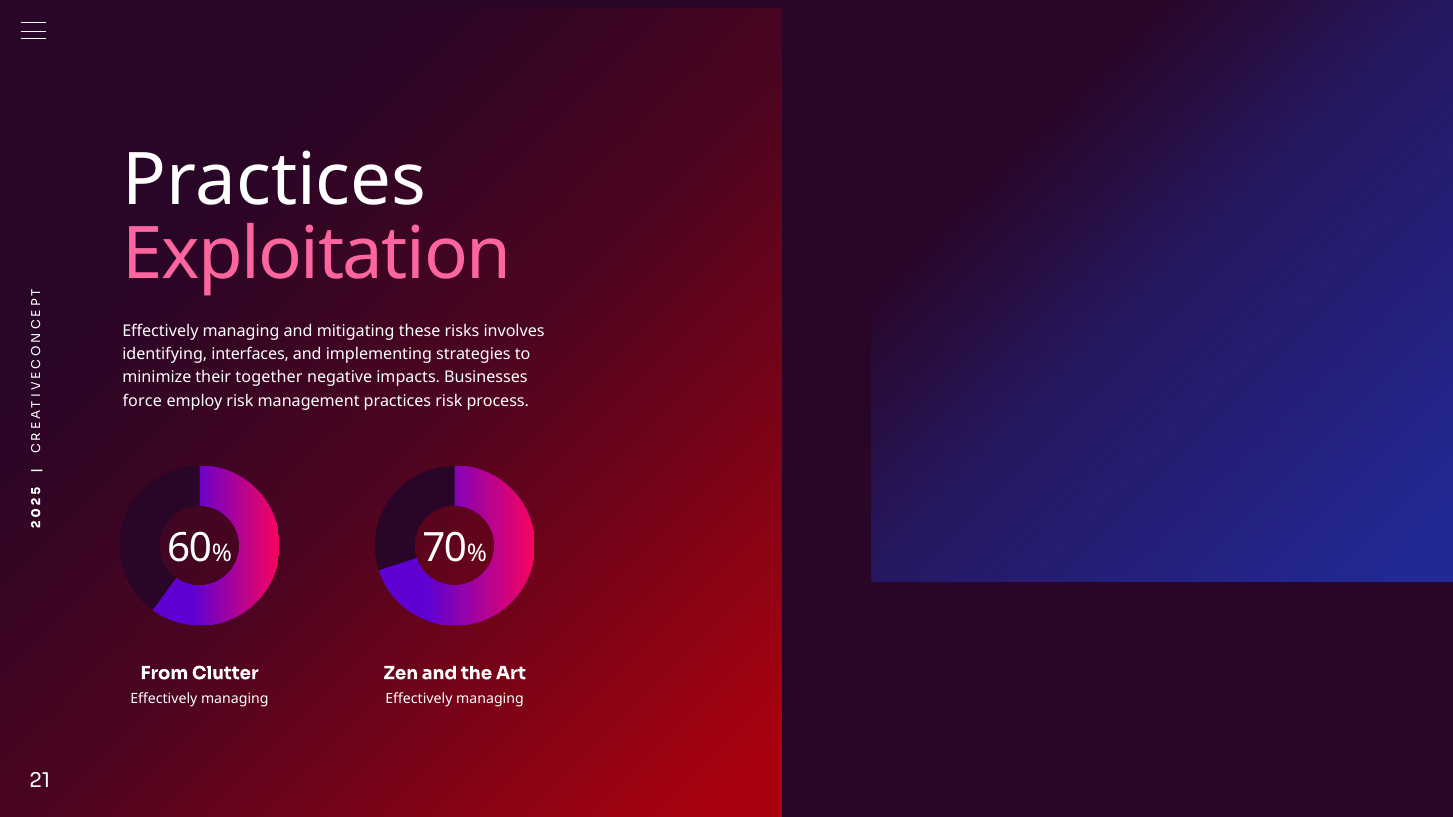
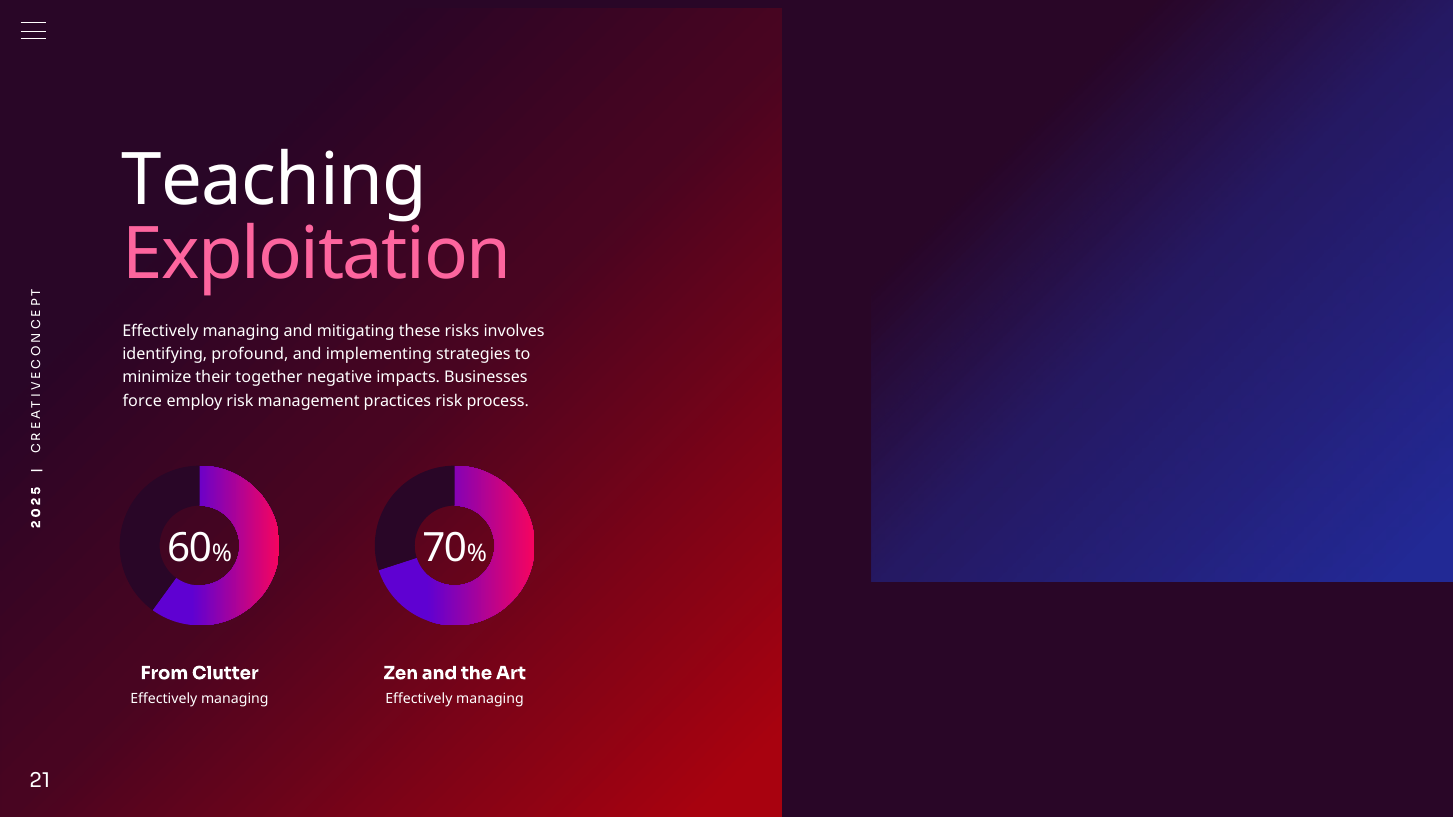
Practices at (274, 181): Practices -> Teaching
interfaces: interfaces -> profound
